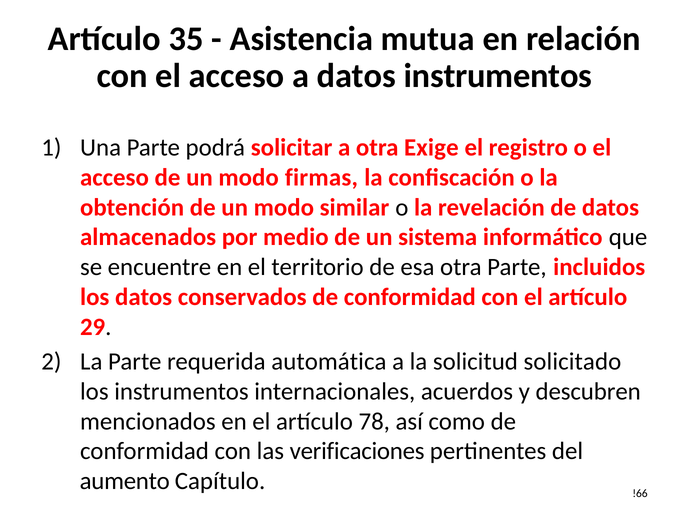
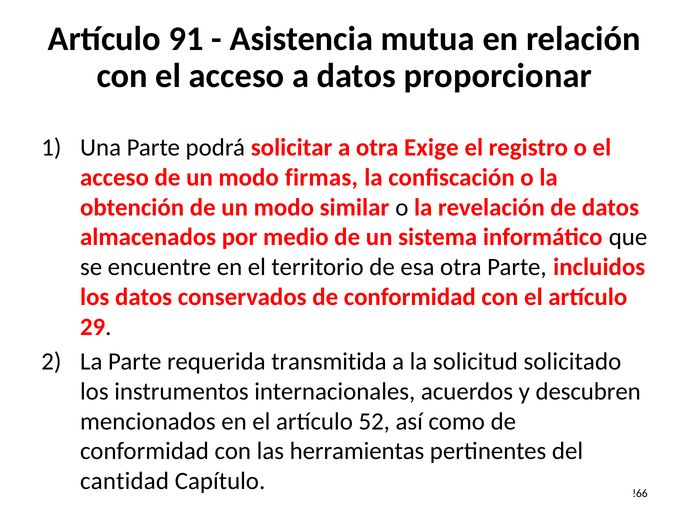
35: 35 -> 91
datos instrumentos: instrumentos -> proporcionar
automática: automática -> transmitida
78: 78 -> 52
verificaciones: verificaciones -> herramientas
aumento: aumento -> cantidad
